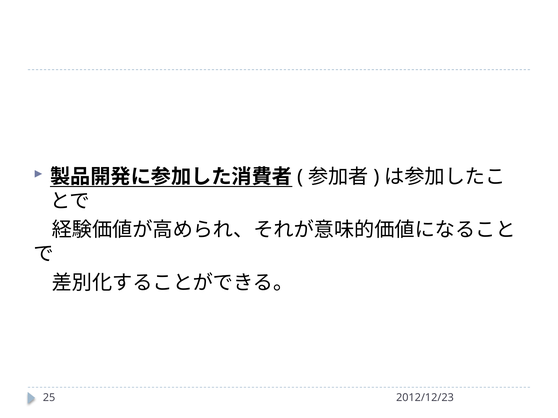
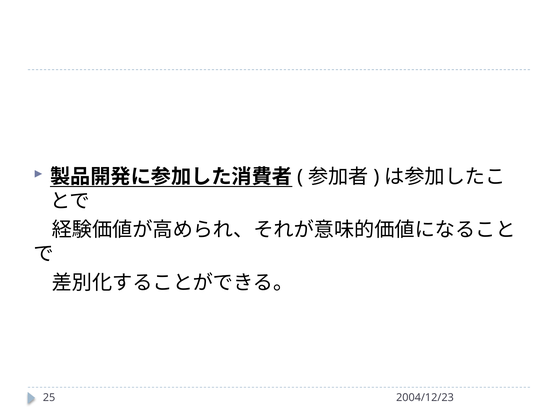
2012/12/23: 2012/12/23 -> 2004/12/23
